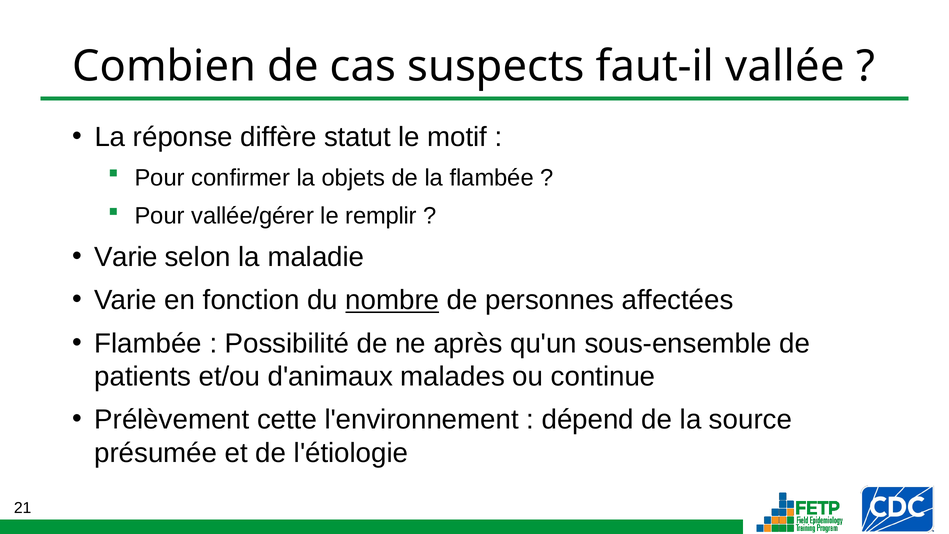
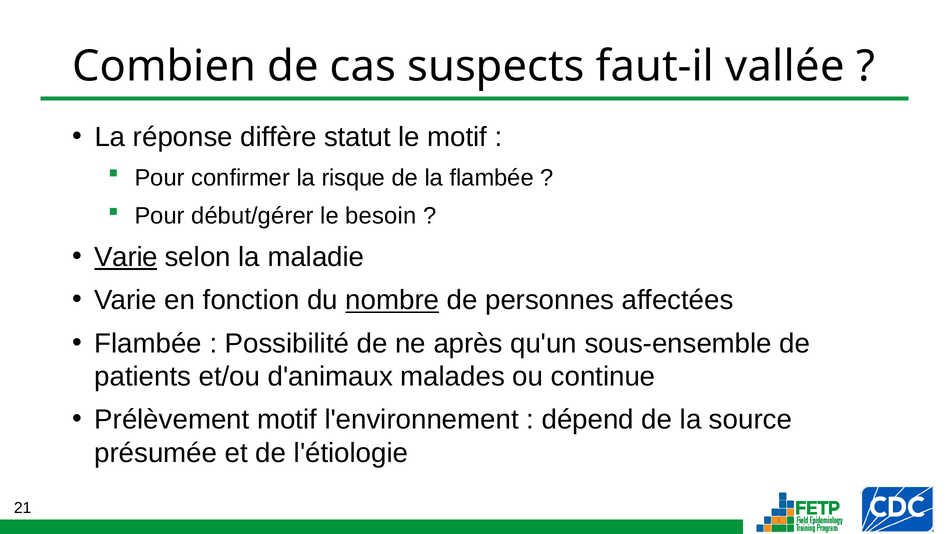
objets: objets -> risque
vallée/gérer: vallée/gérer -> début/gérer
remplir: remplir -> besoin
Varie at (126, 257) underline: none -> present
Prélèvement cette: cette -> motif
